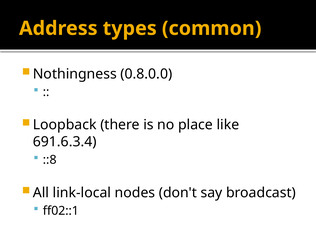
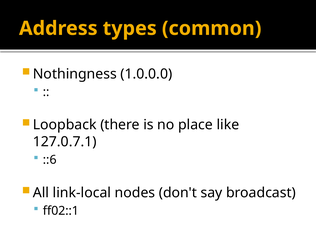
0.8.0.0: 0.8.0.0 -> 1.0.0.0
691.6.3.4: 691.6.3.4 -> 127.0.7.1
::8: ::8 -> ::6
